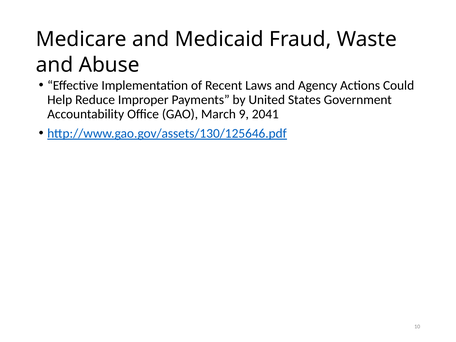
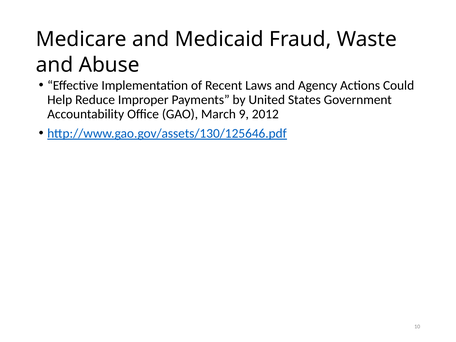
2041: 2041 -> 2012
